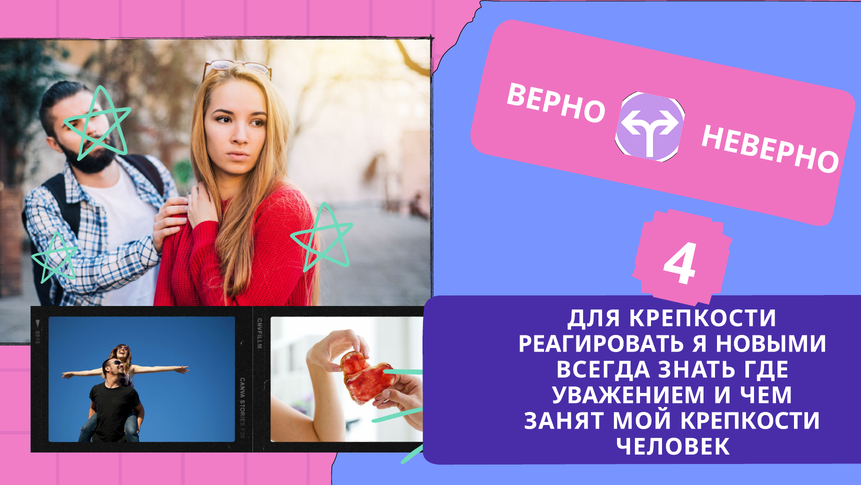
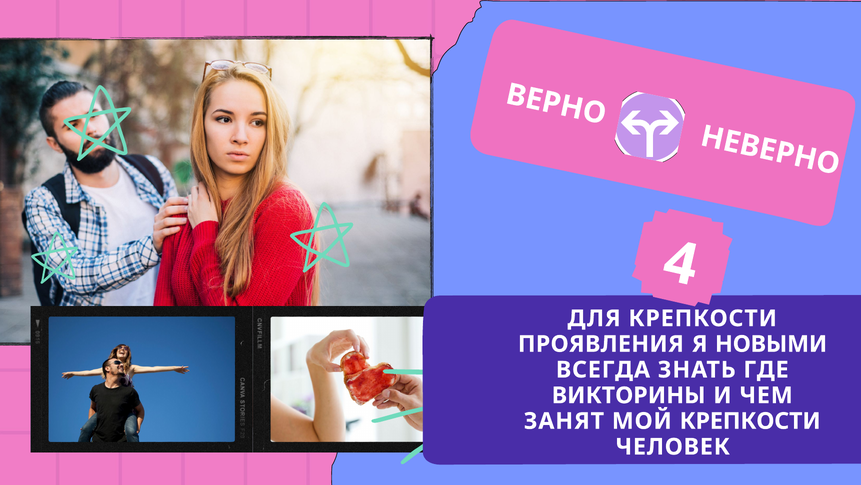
РЕАГИРОВАТЬ: РЕАГИРОВАТЬ -> ПРОЯВЛЕНИЯ
УВАЖЕНИЕМ: УВАЖЕНИЕМ -> ВИКТОРИНЫ
